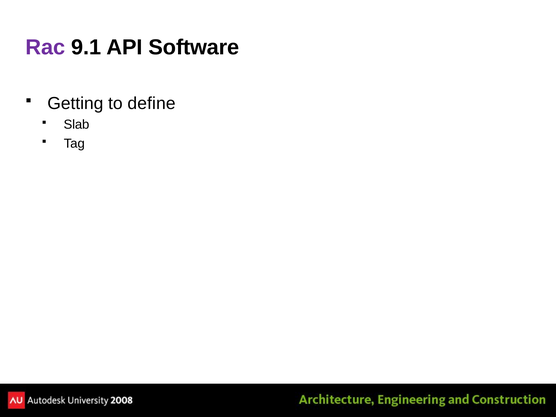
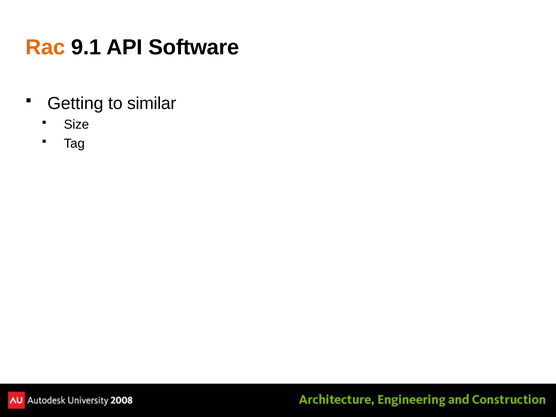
Rac colour: purple -> orange
define: define -> similar
Slab: Slab -> Size
